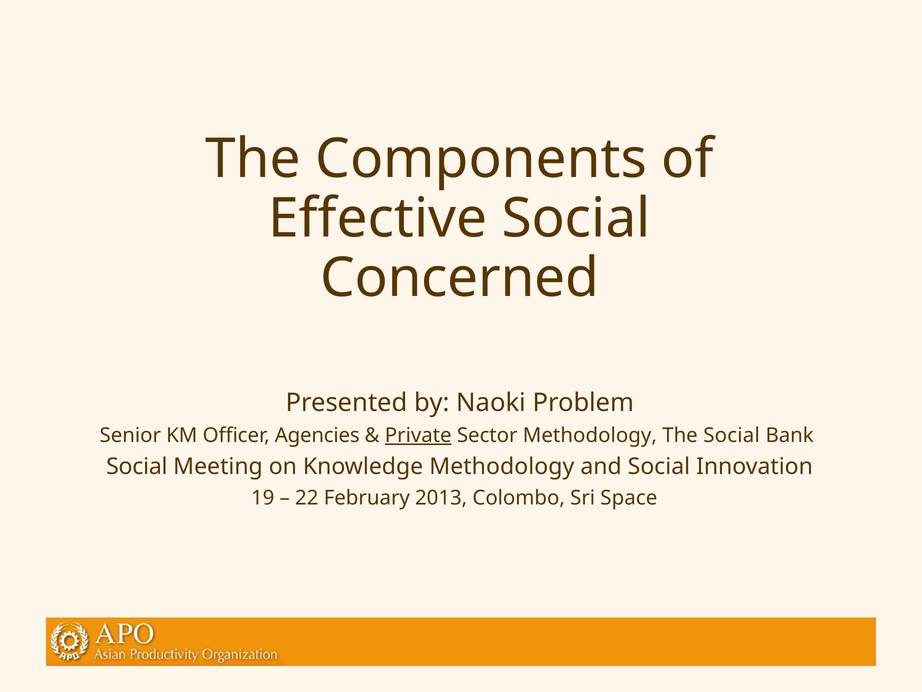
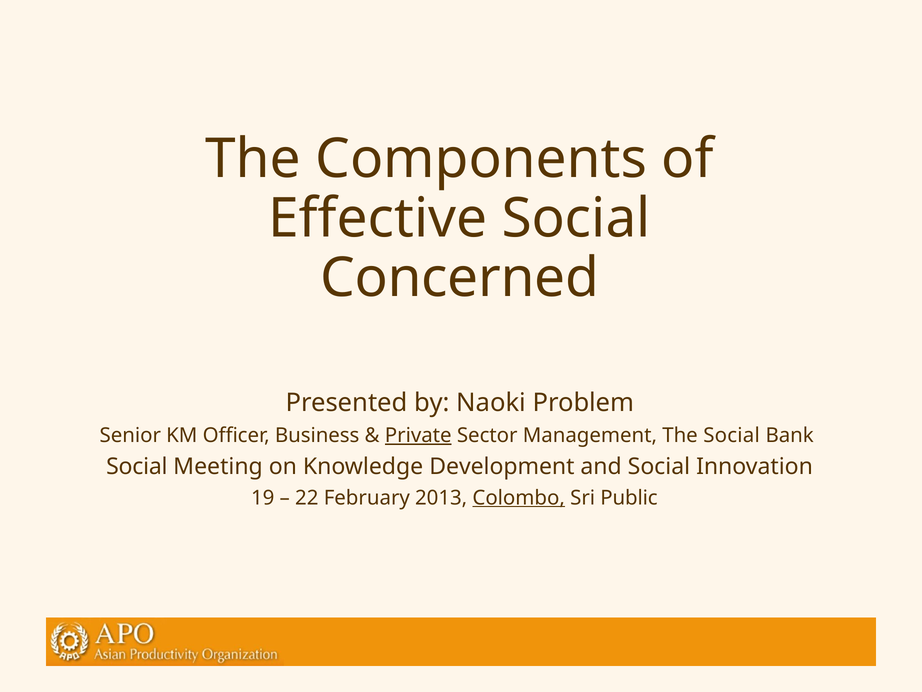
Agencies: Agencies -> Business
Sector Methodology: Methodology -> Management
Knowledge Methodology: Methodology -> Development
Colombo underline: none -> present
Space: Space -> Public
